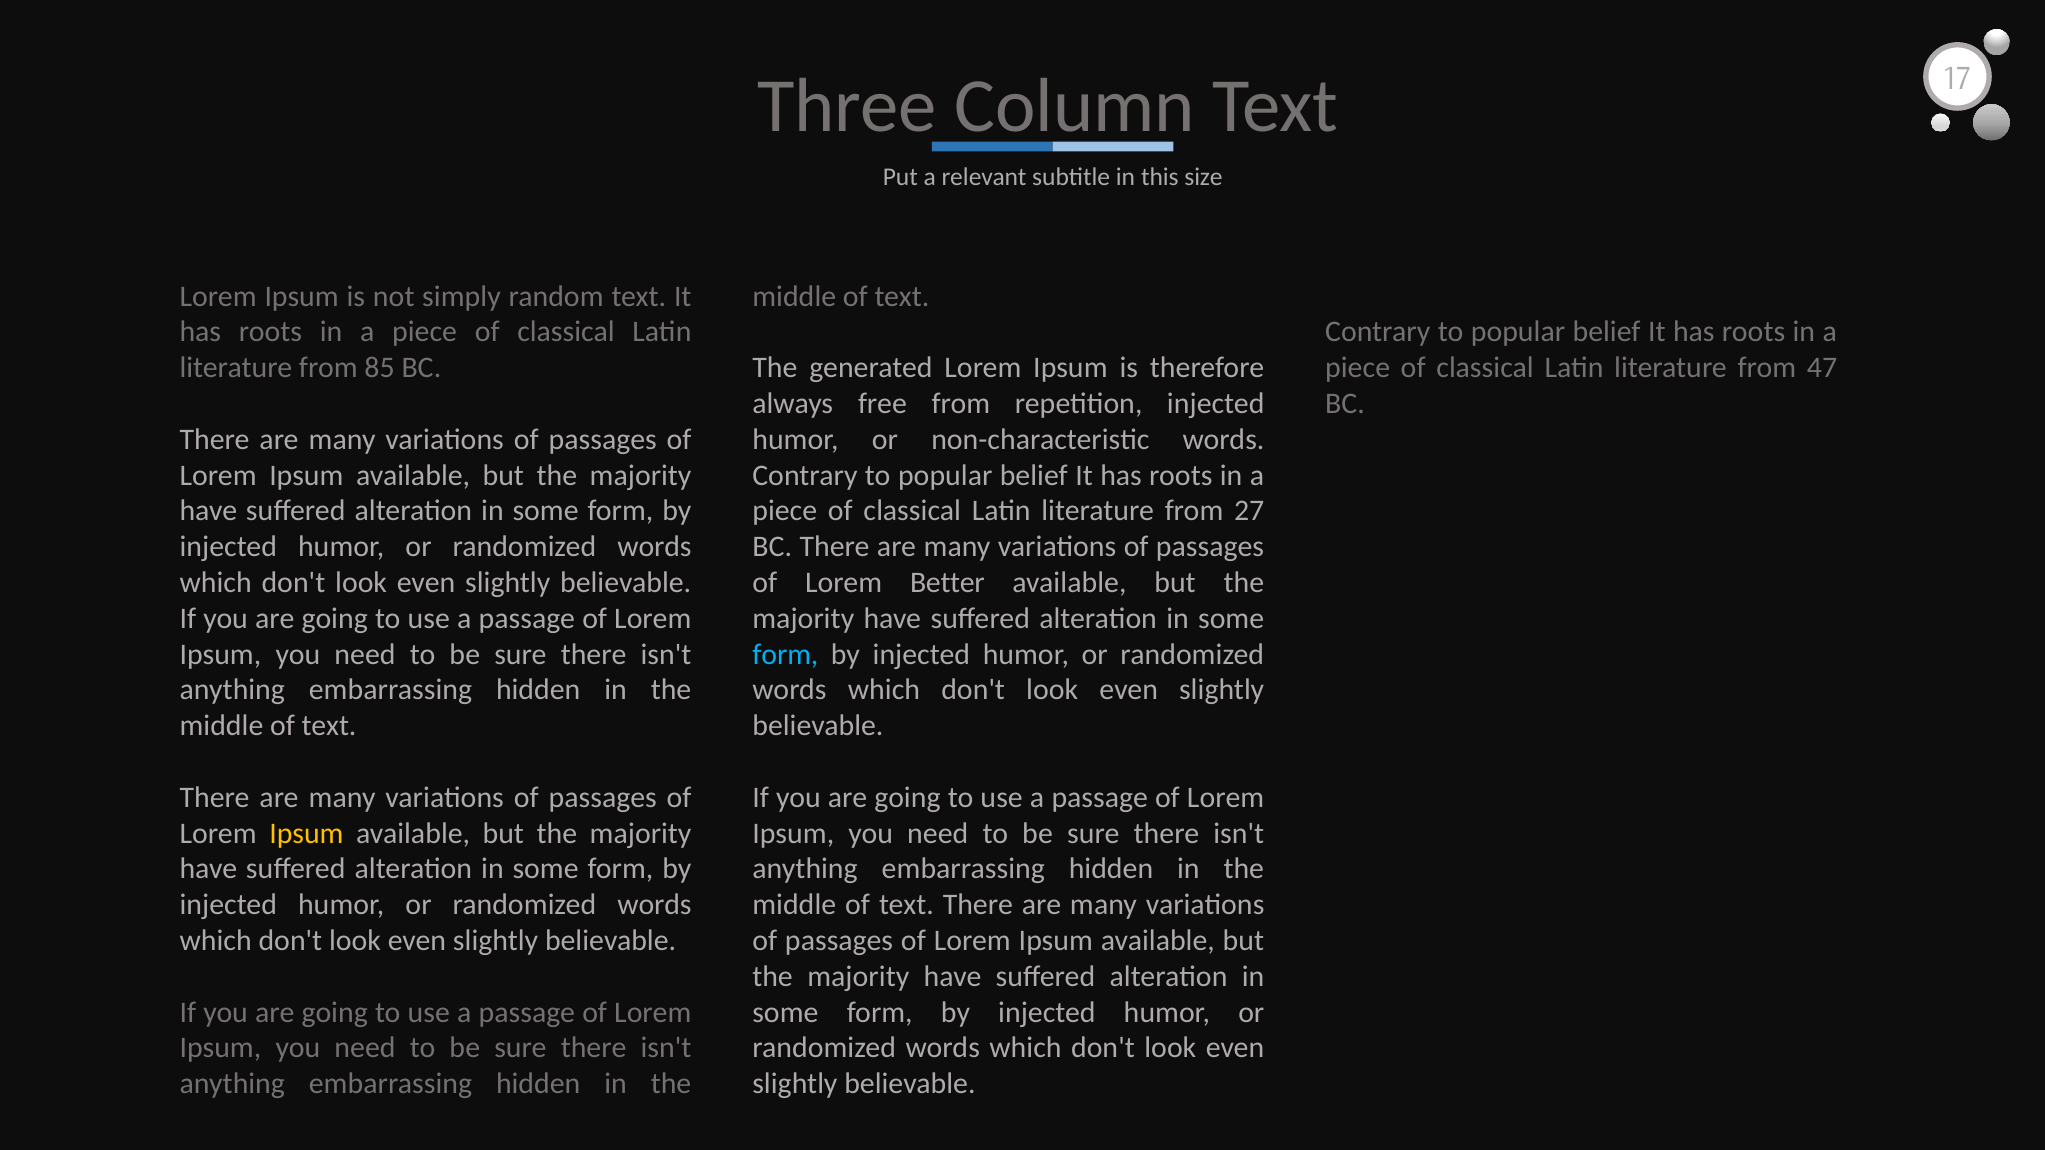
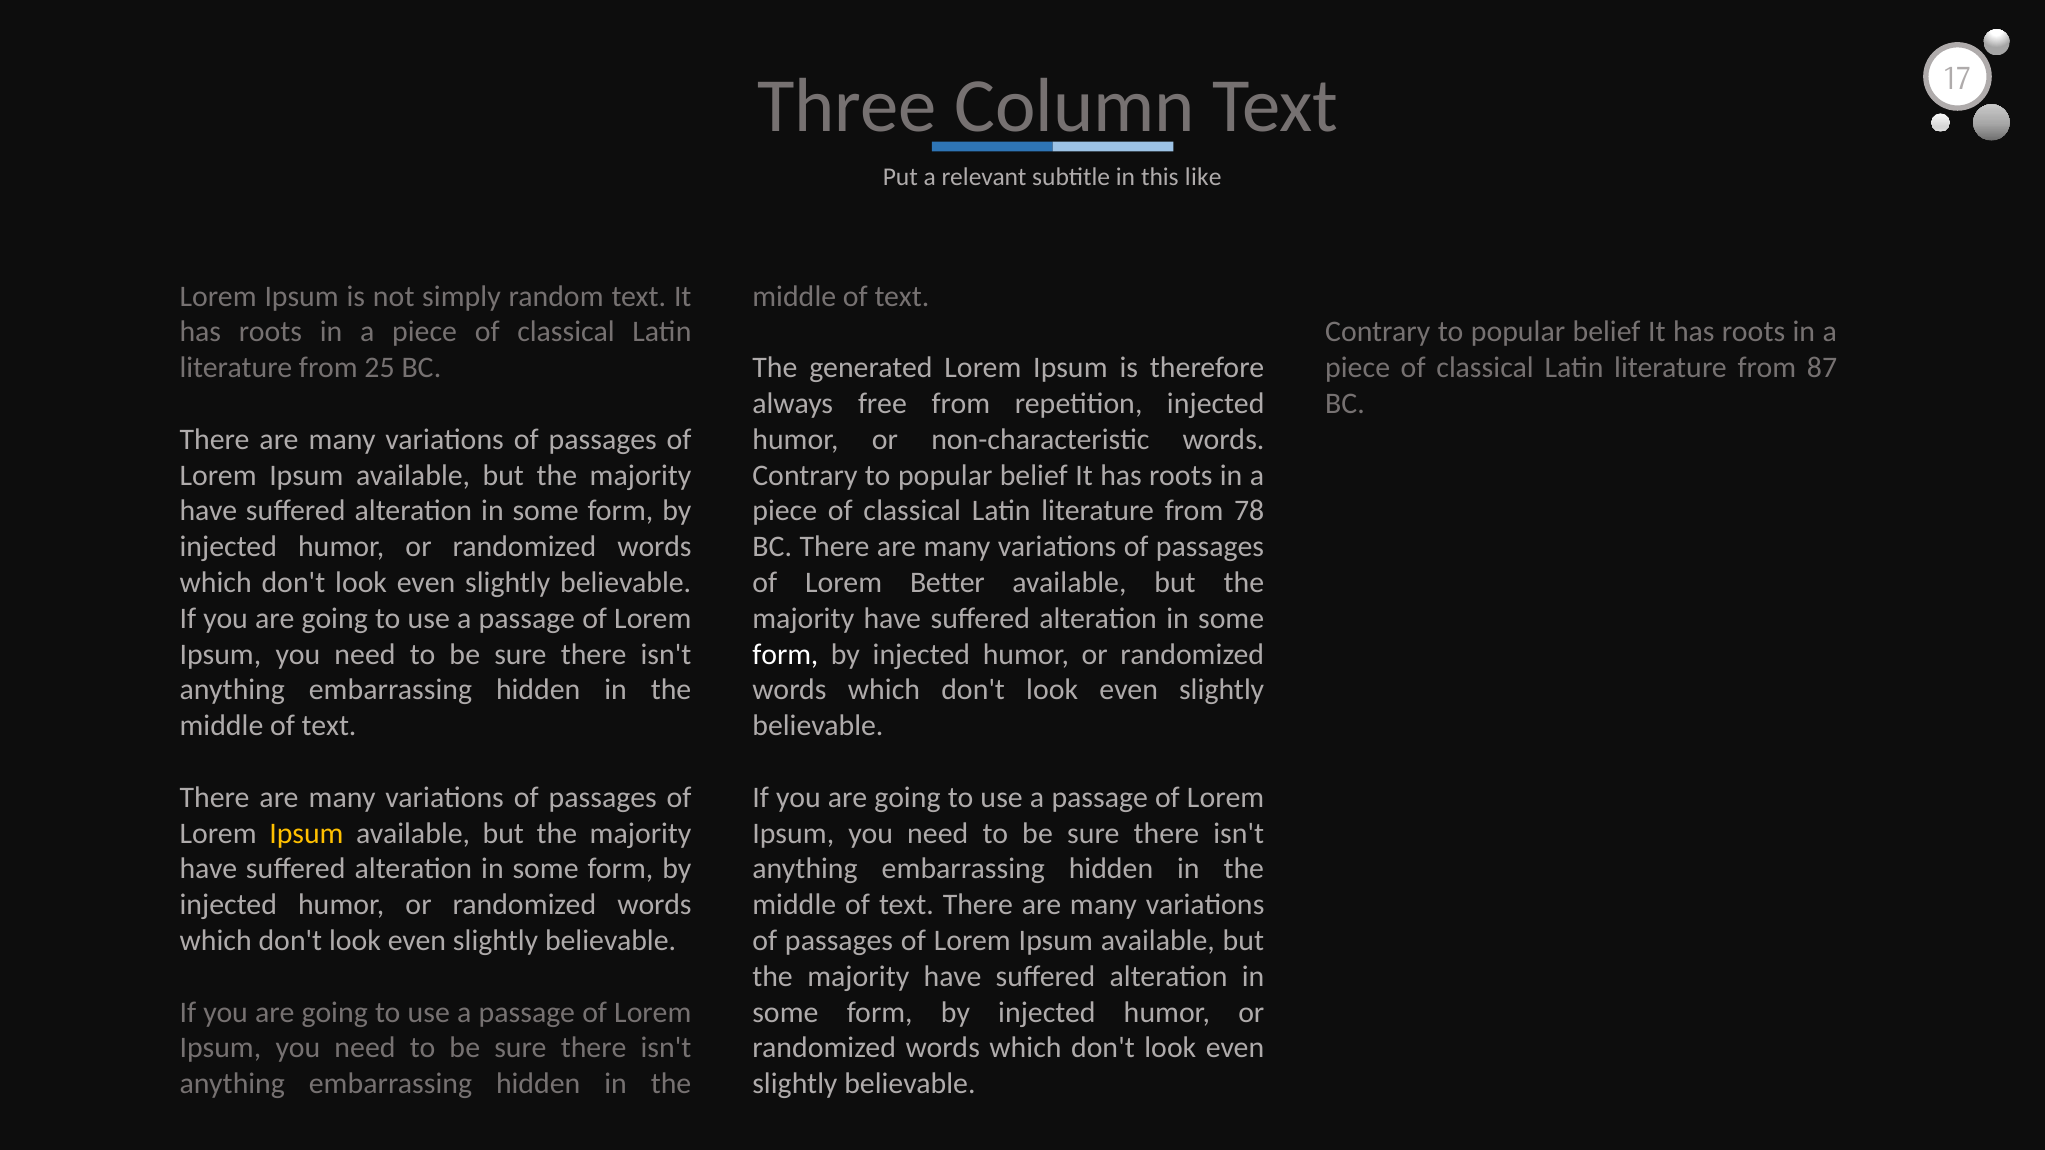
size: size -> like
85: 85 -> 25
47: 47 -> 87
27: 27 -> 78
form at (785, 654) colour: light blue -> white
